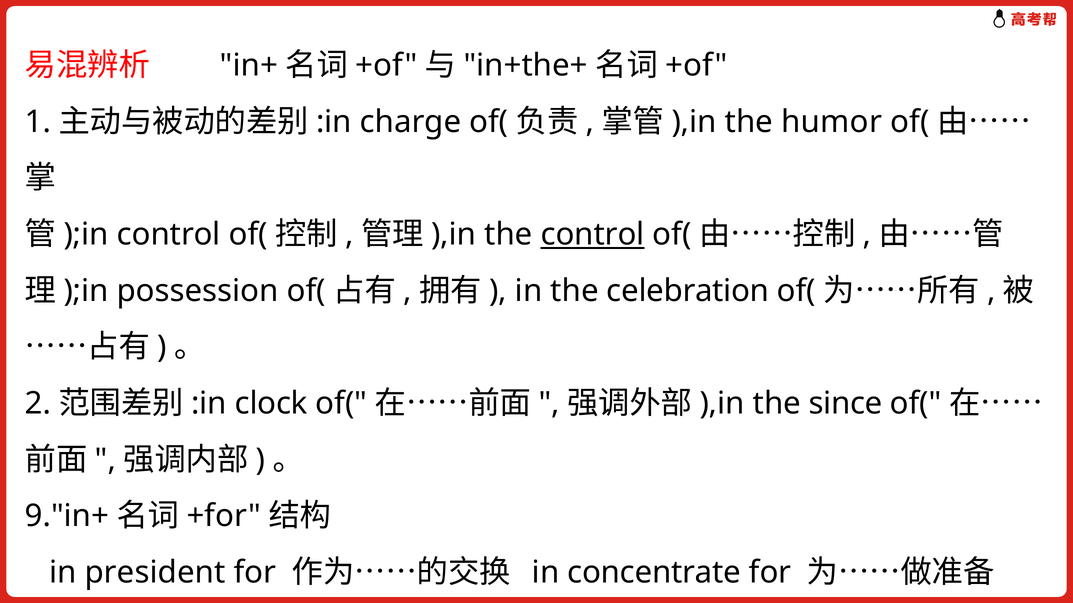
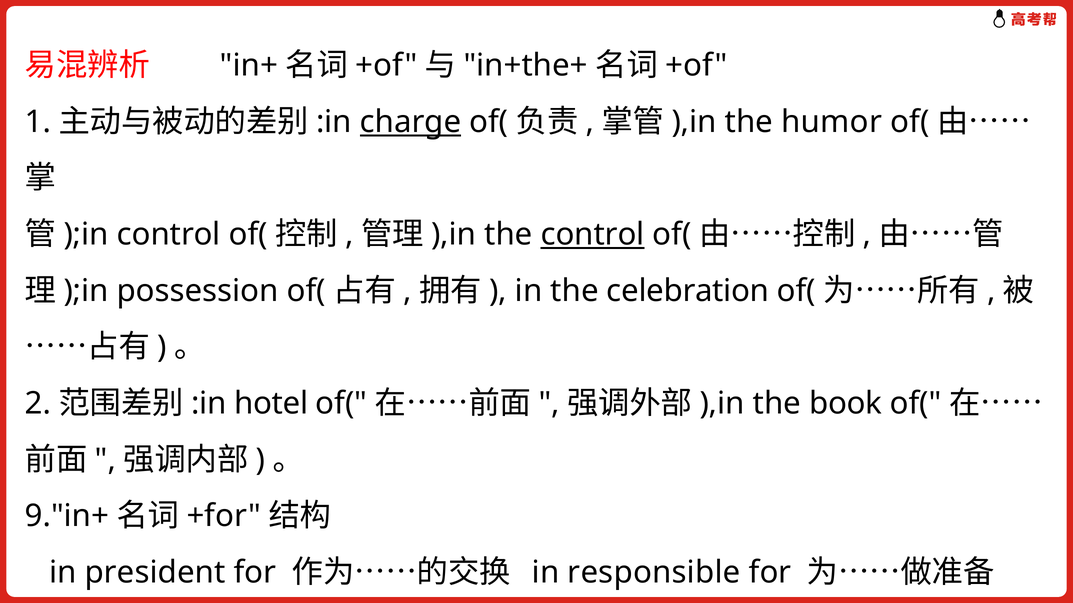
charge underline: none -> present
clock: clock -> hotel
since: since -> book
concentrate: concentrate -> responsible
